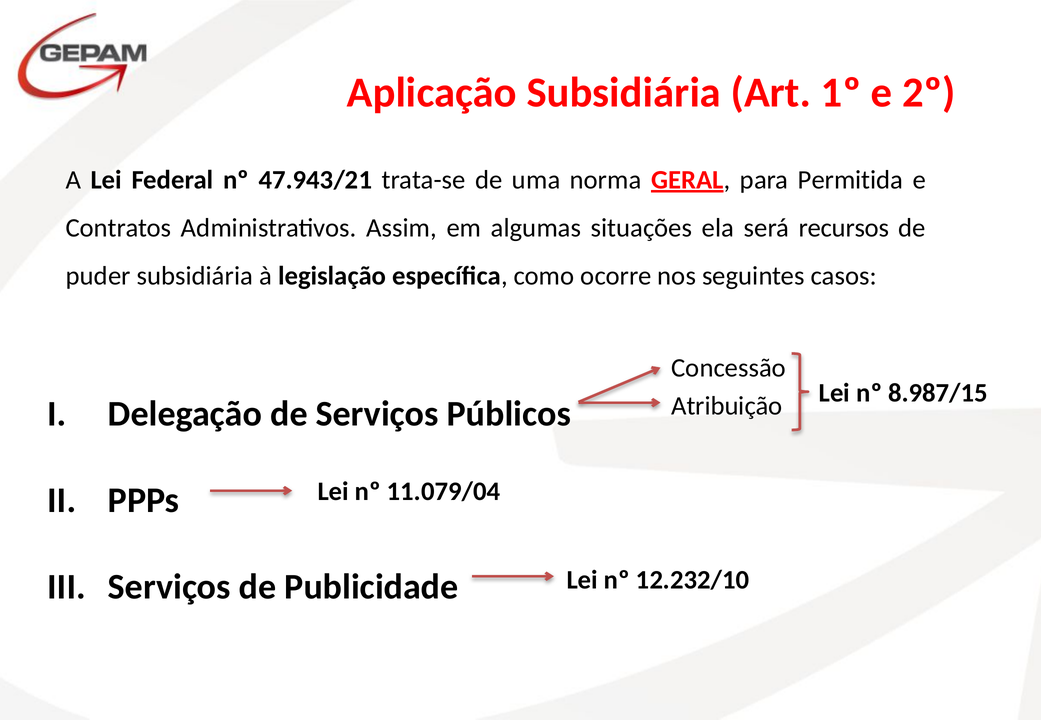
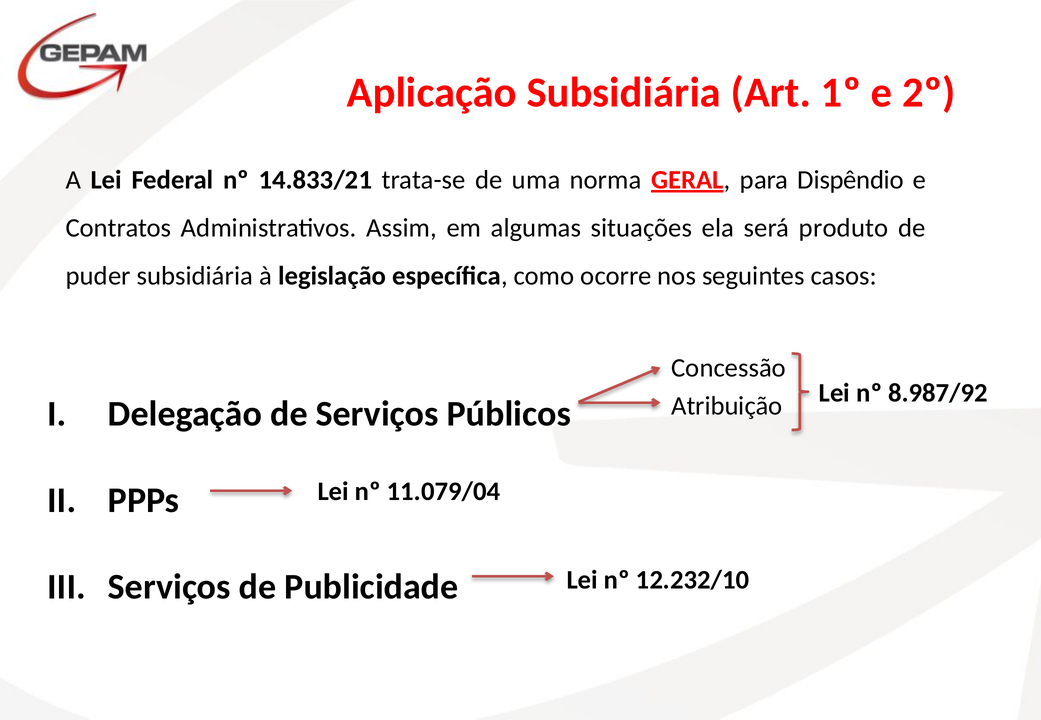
47.943/21: 47.943/21 -> 14.833/21
Permitida: Permitida -> Dispêndio
recursos: recursos -> produto
8.987/15: 8.987/15 -> 8.987/92
